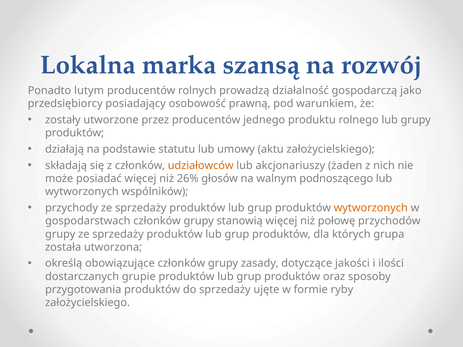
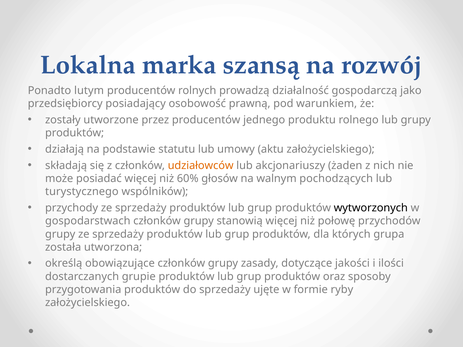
26%: 26% -> 60%
podnoszącego: podnoszącego -> pochodzących
wytworzonych at (82, 192): wytworzonych -> turystycznego
wytworzonych at (371, 208) colour: orange -> black
